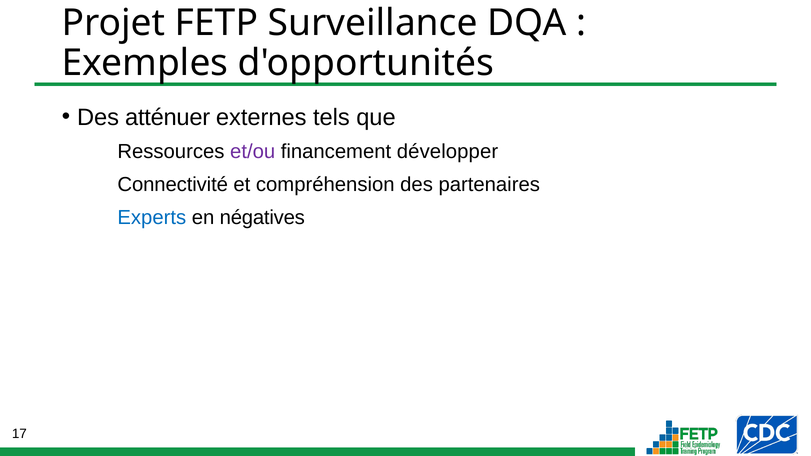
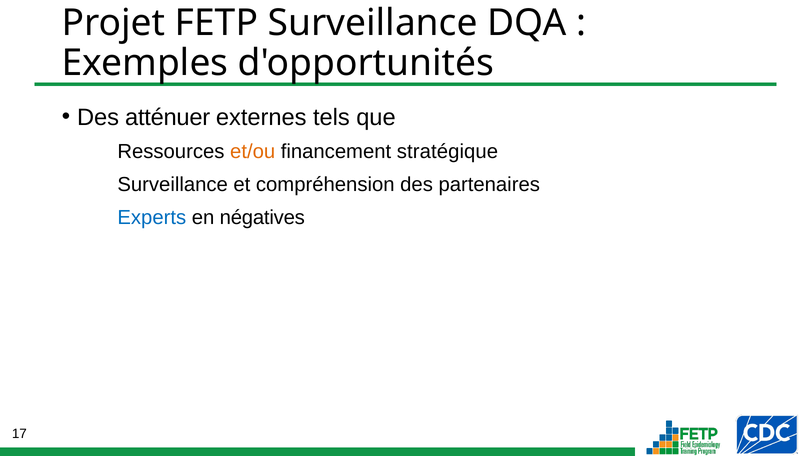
et/ou colour: purple -> orange
développer: développer -> stratégique
Connectivité at (173, 185): Connectivité -> Surveillance
